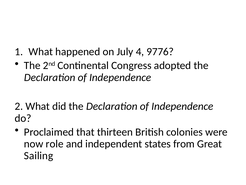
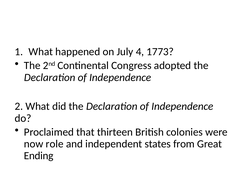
9776: 9776 -> 1773
Sailing: Sailing -> Ending
